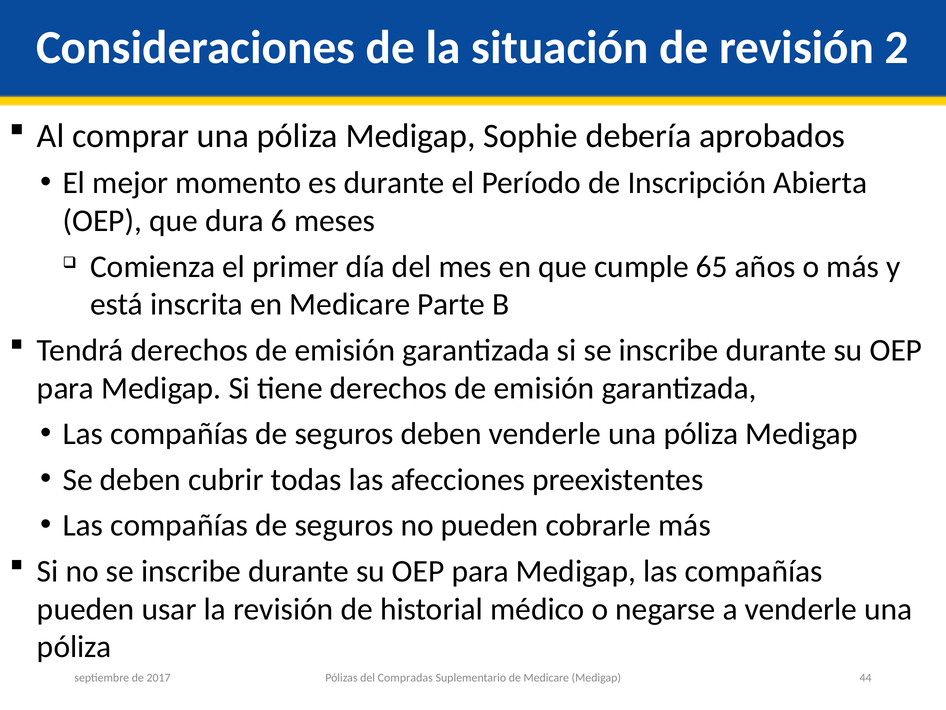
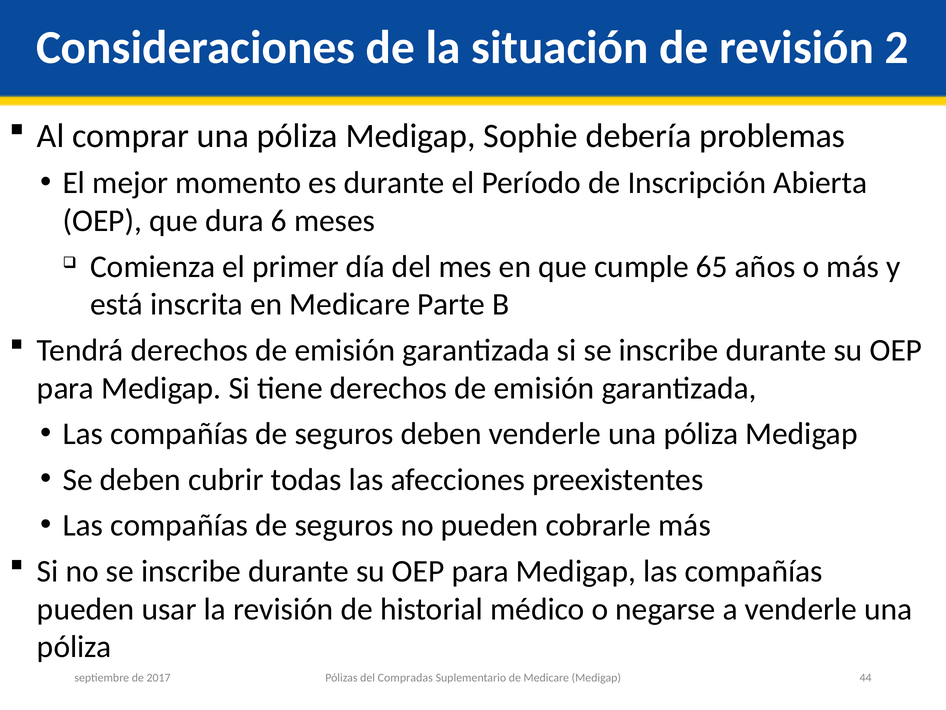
aprobados: aprobados -> problemas
